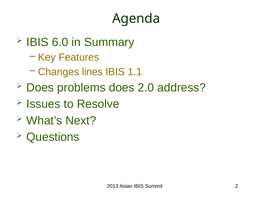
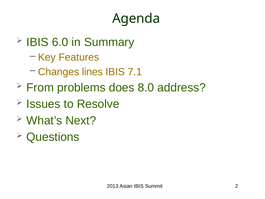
1.1: 1.1 -> 7.1
Does at (40, 87): Does -> From
2.0: 2.0 -> 8.0
